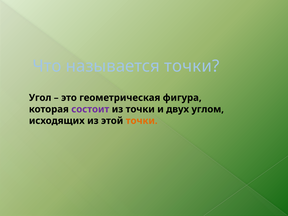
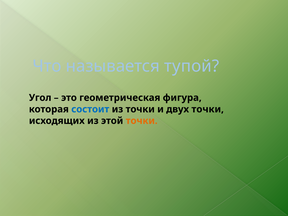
называется точки: точки -> тупой
состоит colour: purple -> blue
двух углом: углом -> точки
